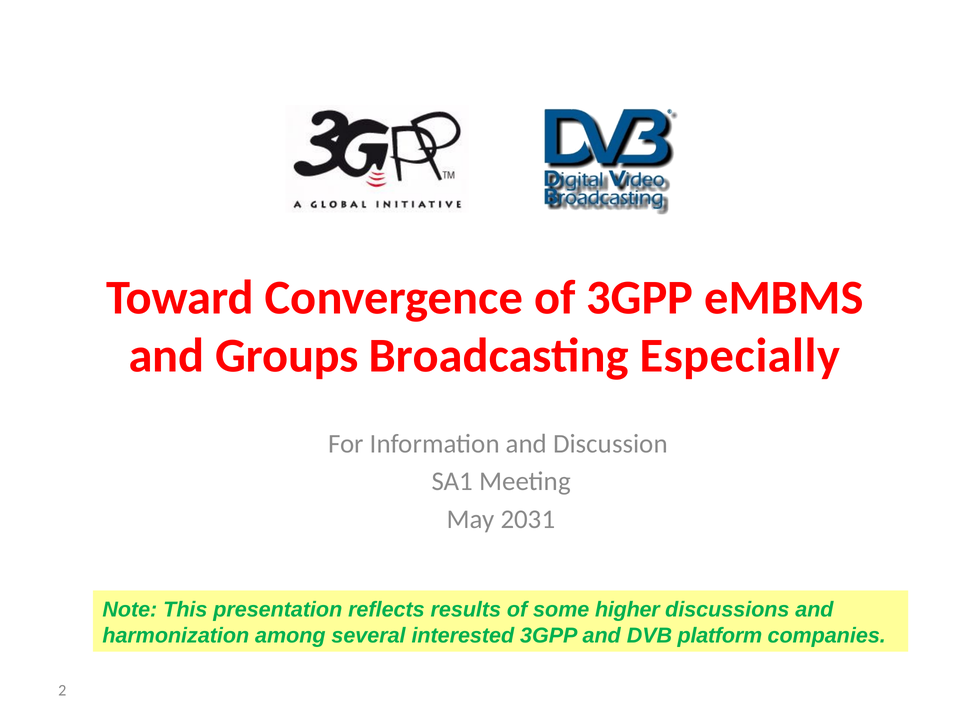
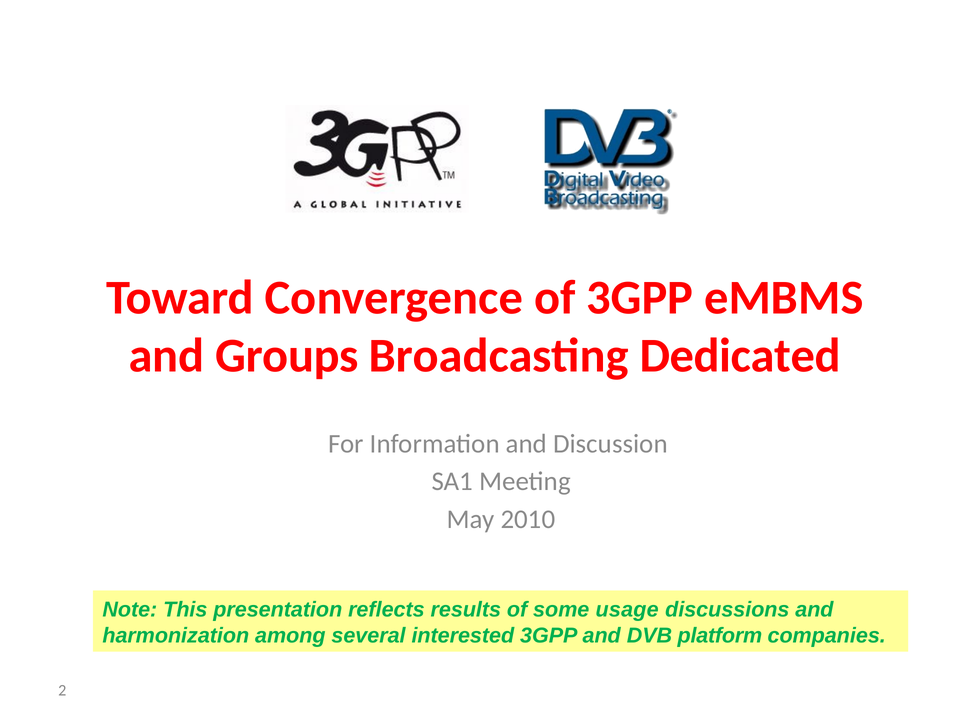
Especially: Especially -> Dedicated
2031: 2031 -> 2010
higher: higher -> usage
